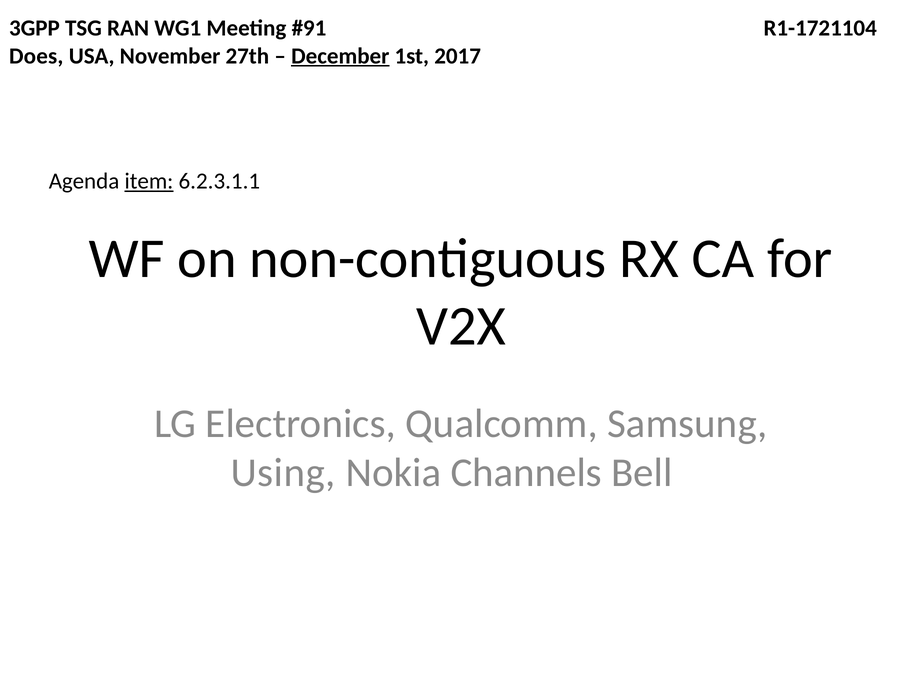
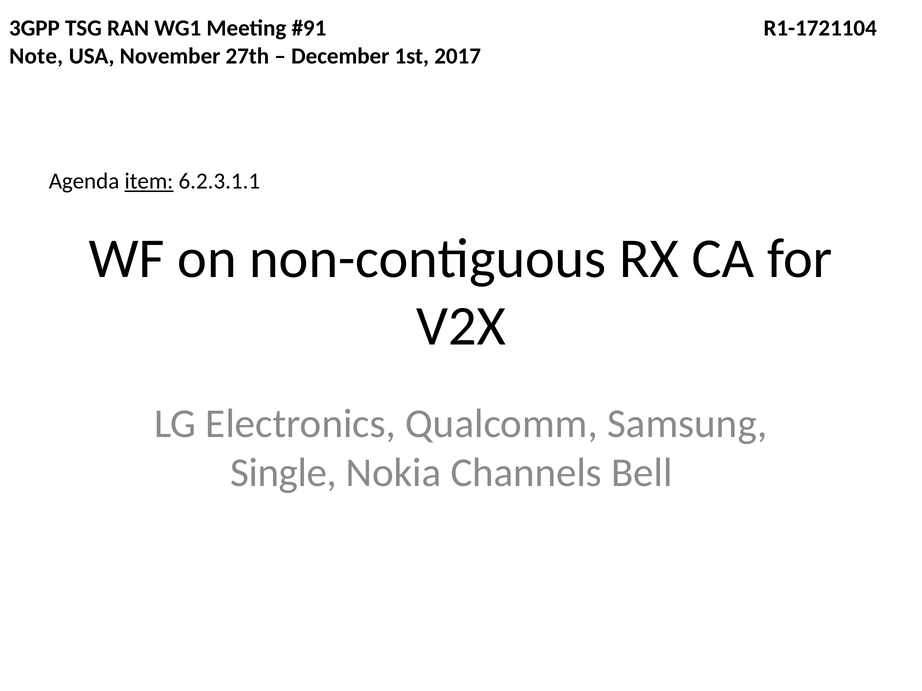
Does: Does -> Note
December underline: present -> none
Using: Using -> Single
